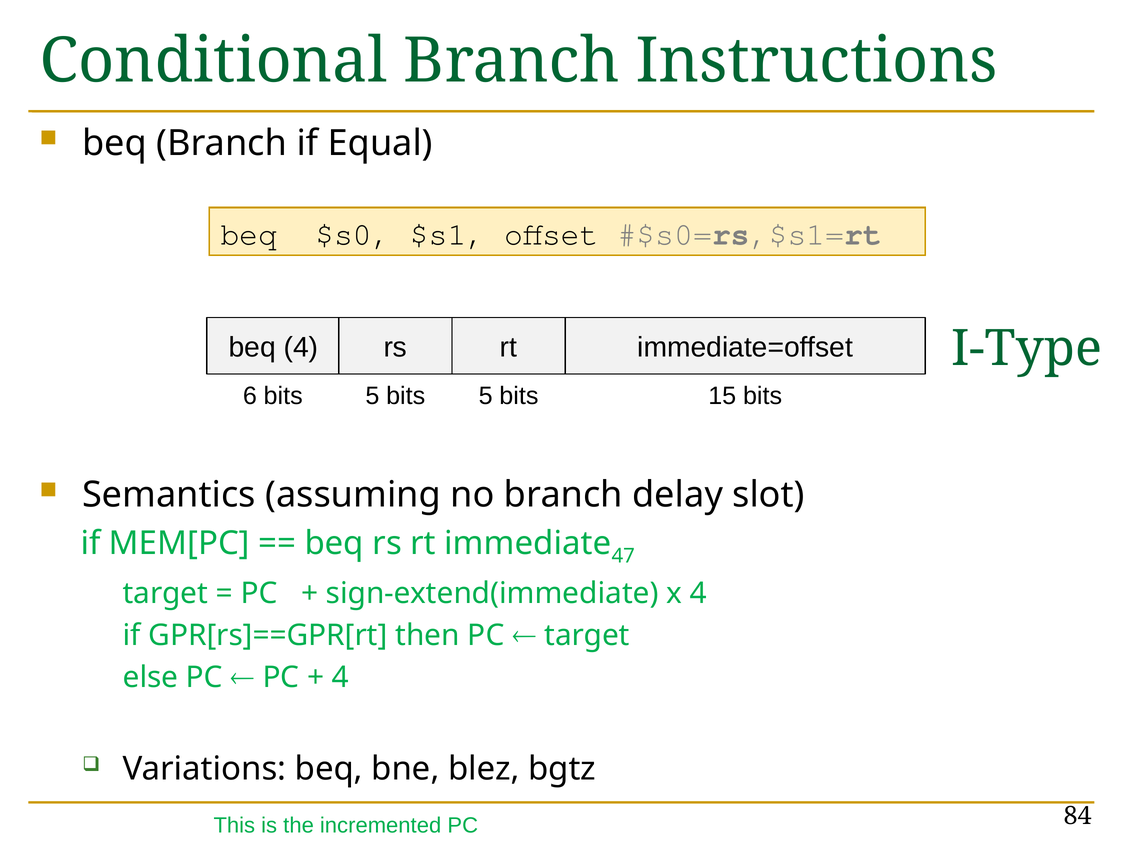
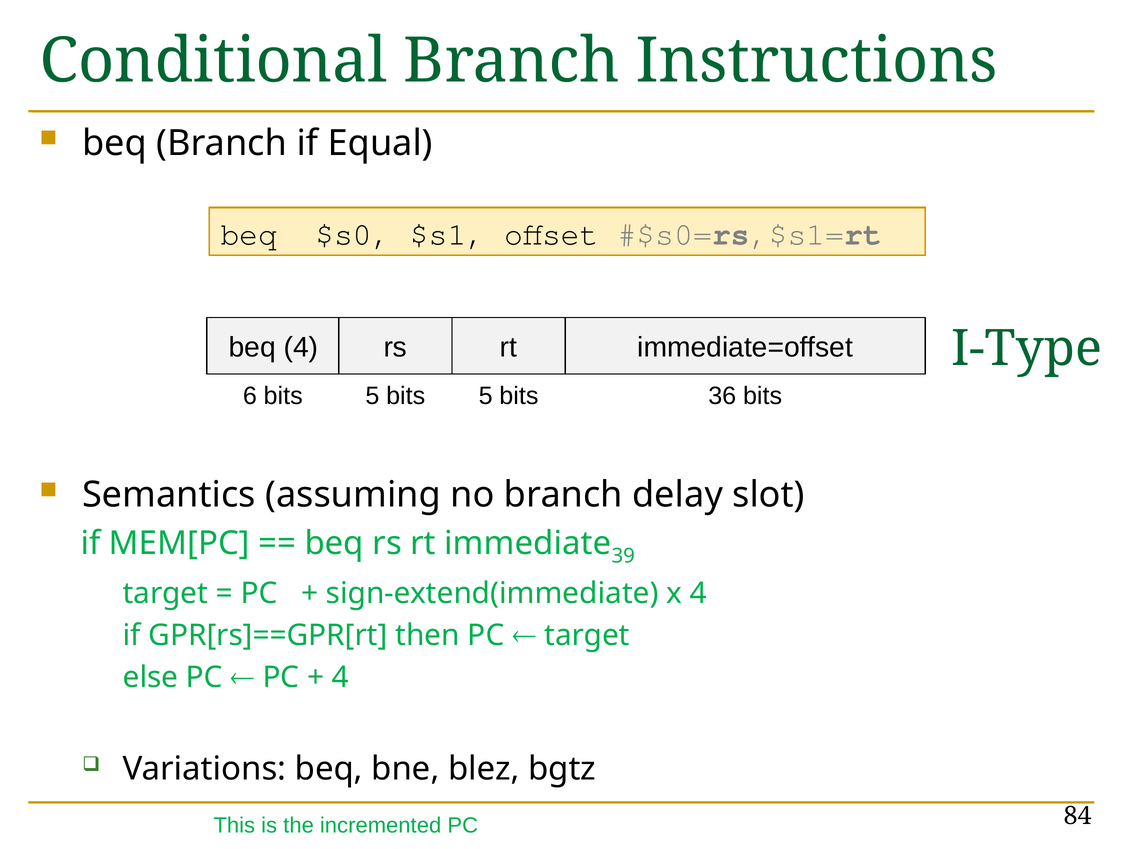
15: 15 -> 36
47: 47 -> 39
